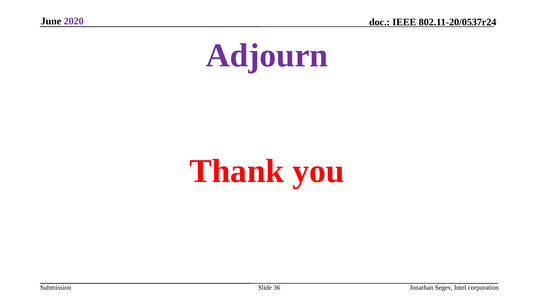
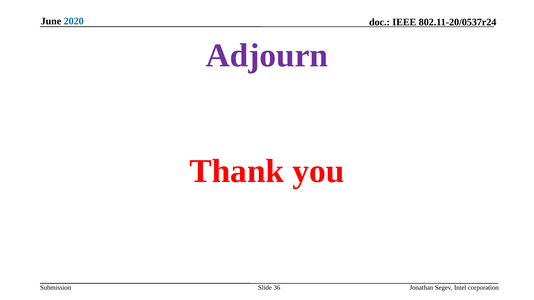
2020 colour: purple -> blue
